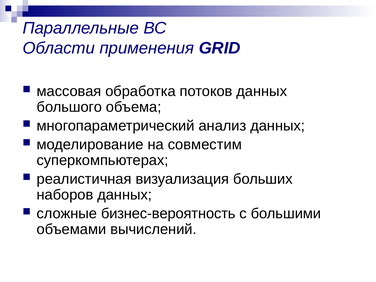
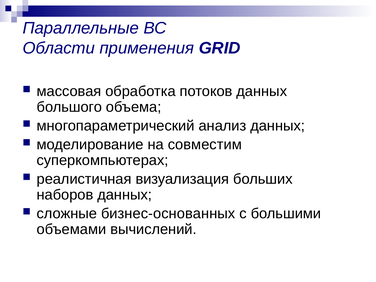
бизнес-вероятность: бизнес-вероятность -> бизнес-основанных
